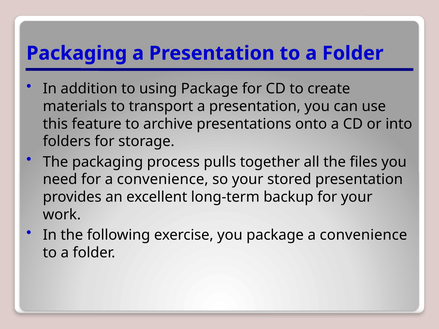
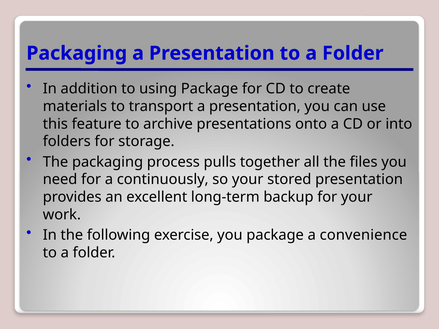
for a convenience: convenience -> continuously
